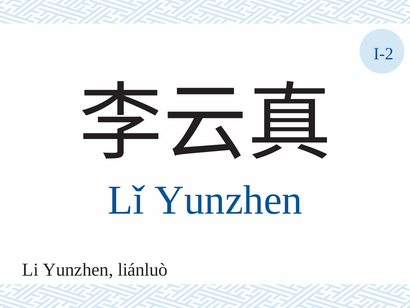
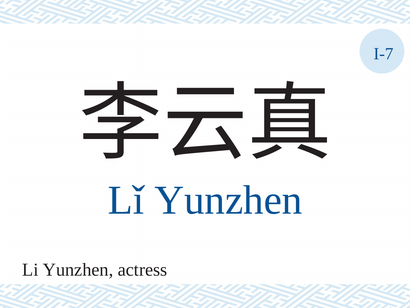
I-2: I-2 -> I-7
liánluò: liánluò -> actress
